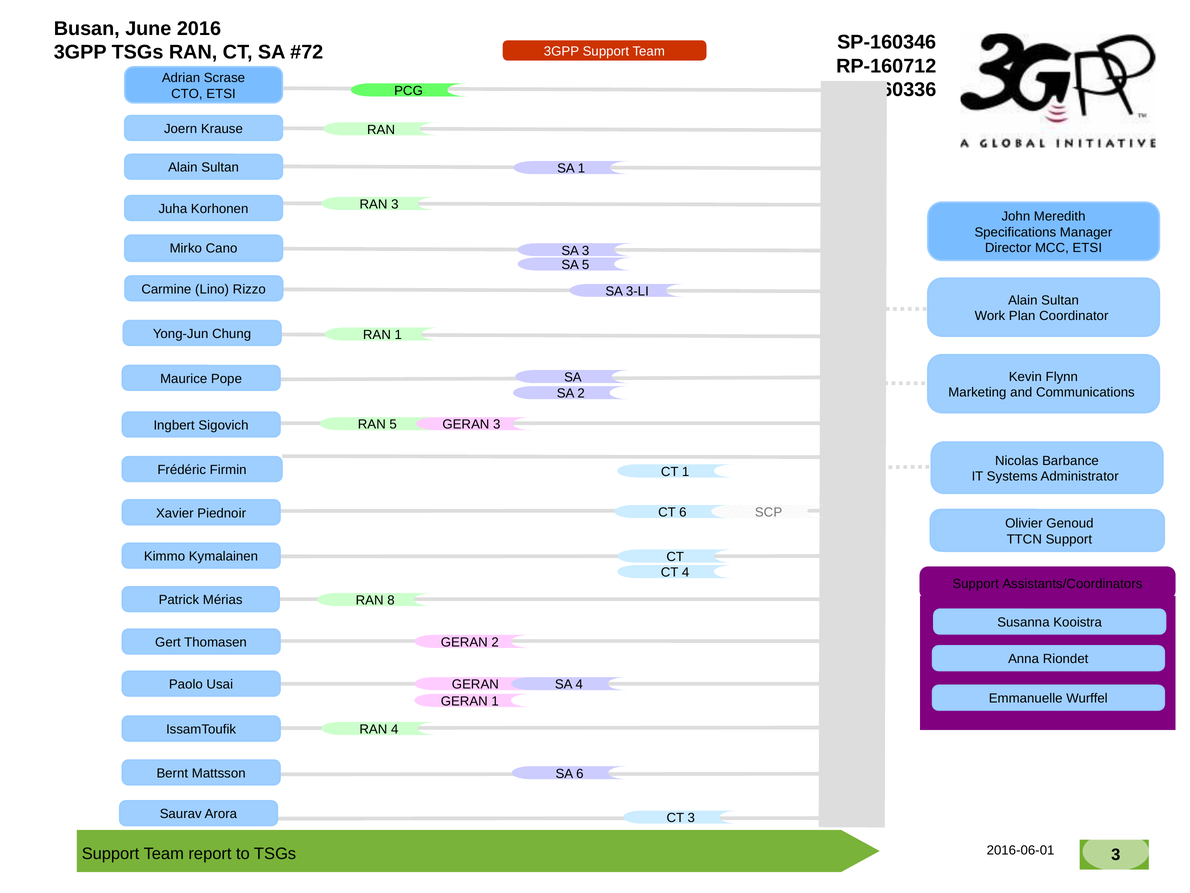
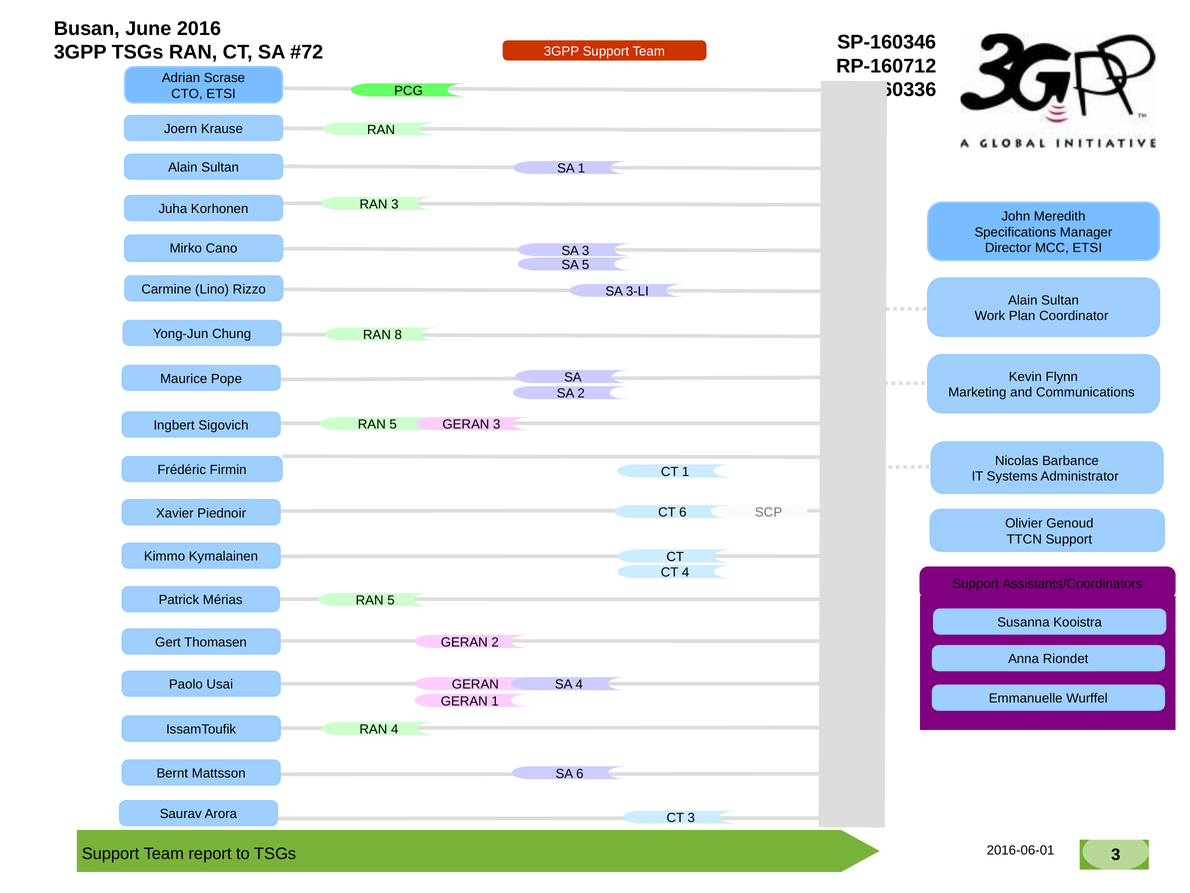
RAN 1: 1 -> 8
8 at (391, 600): 8 -> 5
